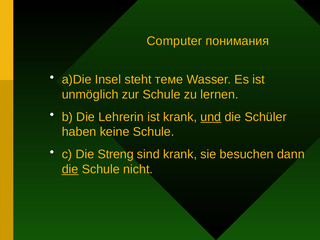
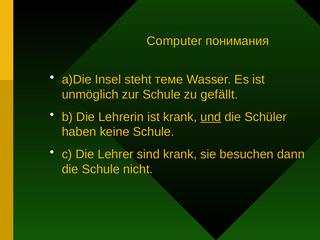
lernen: lernen -> gefällt
Streng: Streng -> Lehrer
die at (70, 169) underline: present -> none
